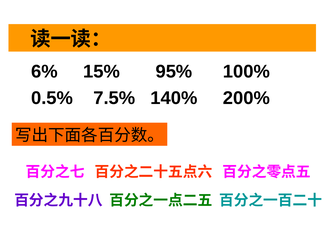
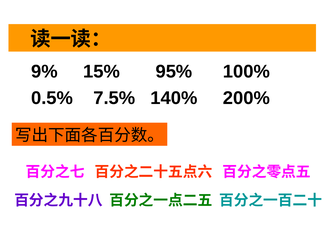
6%: 6% -> 9%
